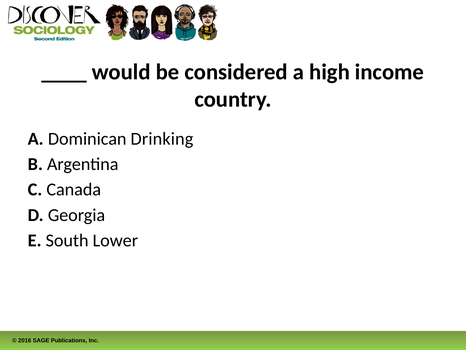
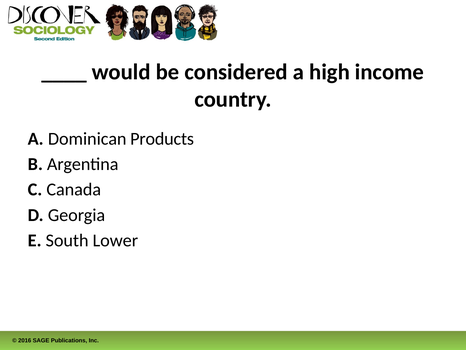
Drinking: Drinking -> Products
